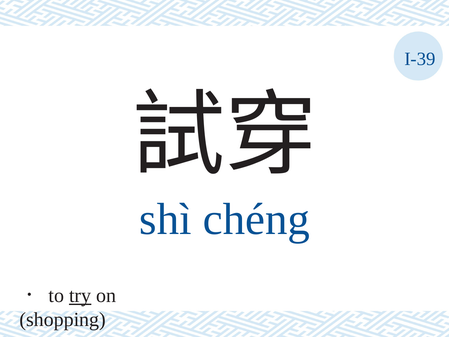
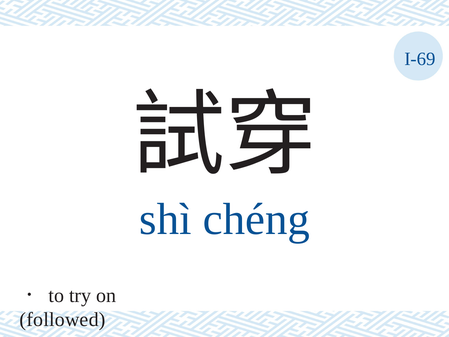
I-39: I-39 -> I-69
try underline: present -> none
shopping: shopping -> followed
